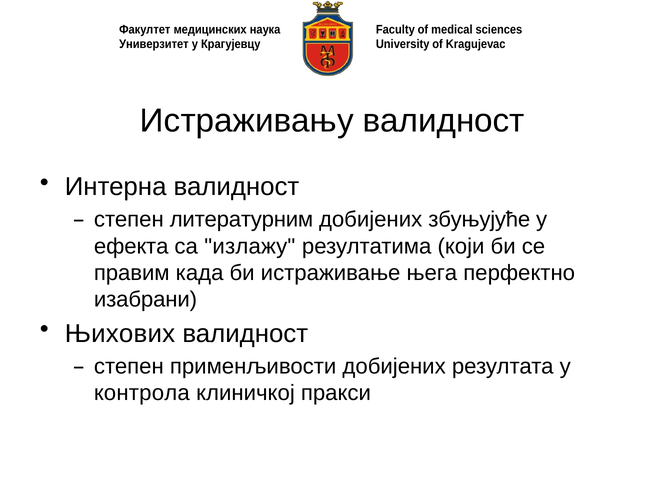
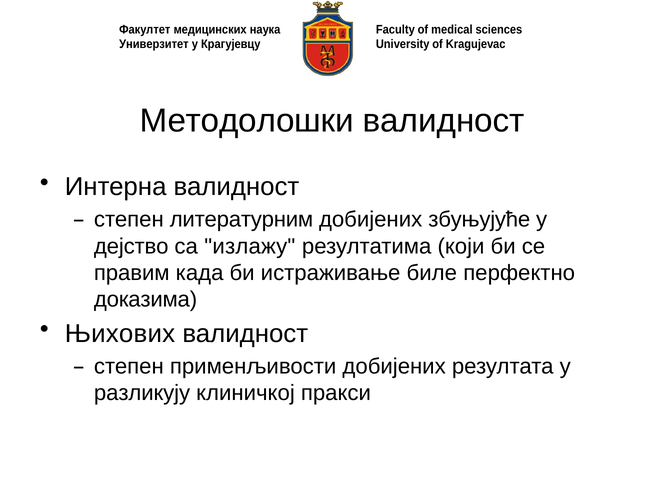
Истраживању: Истраживању -> Методолошки
ефекта: ефекта -> дејство
њега: њега -> биле
изабрани: изабрани -> доказима
контрола: контрола -> разликују
